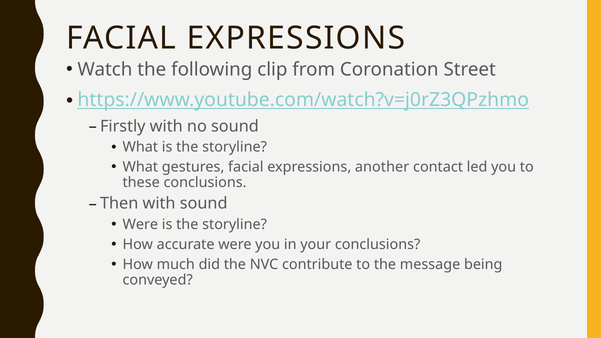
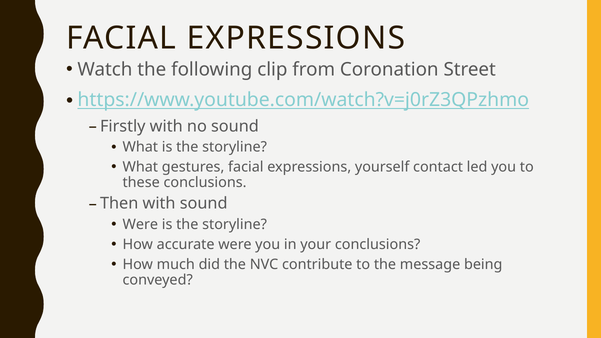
another: another -> yourself
